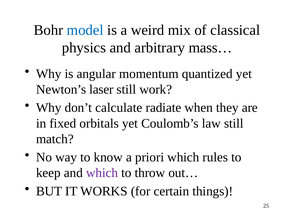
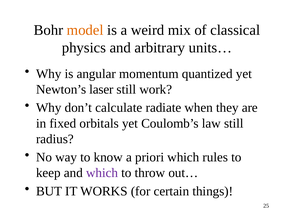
model colour: blue -> orange
mass…: mass… -> units…
match: match -> radius
